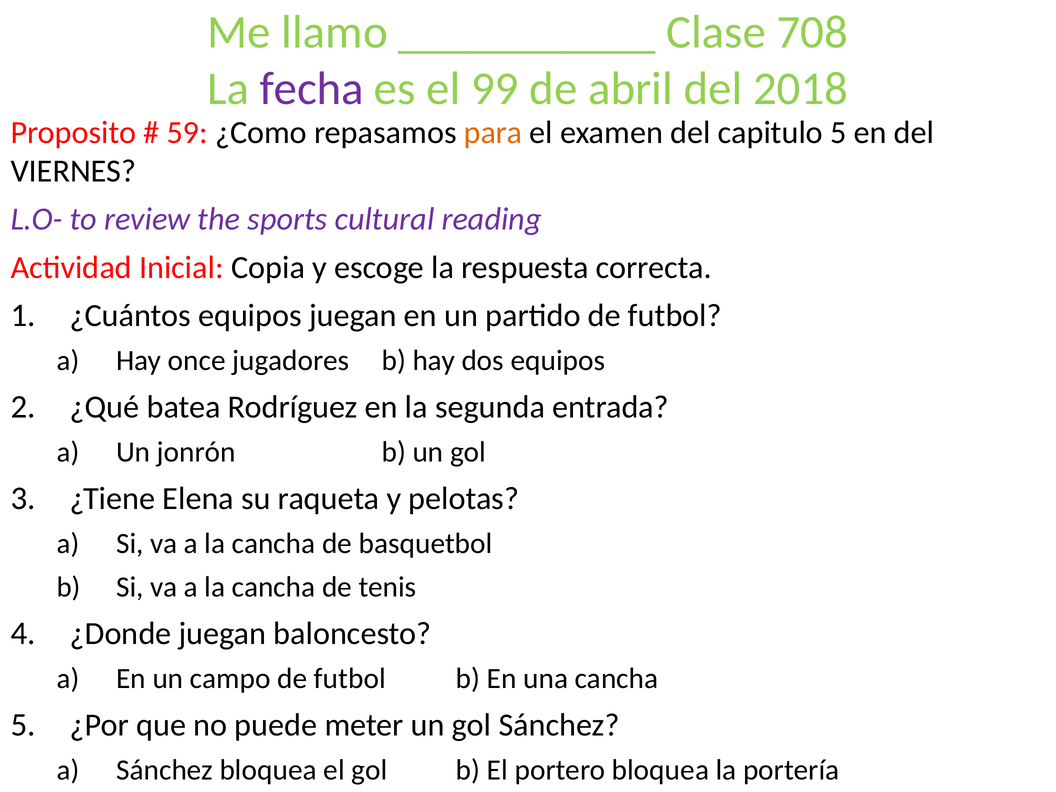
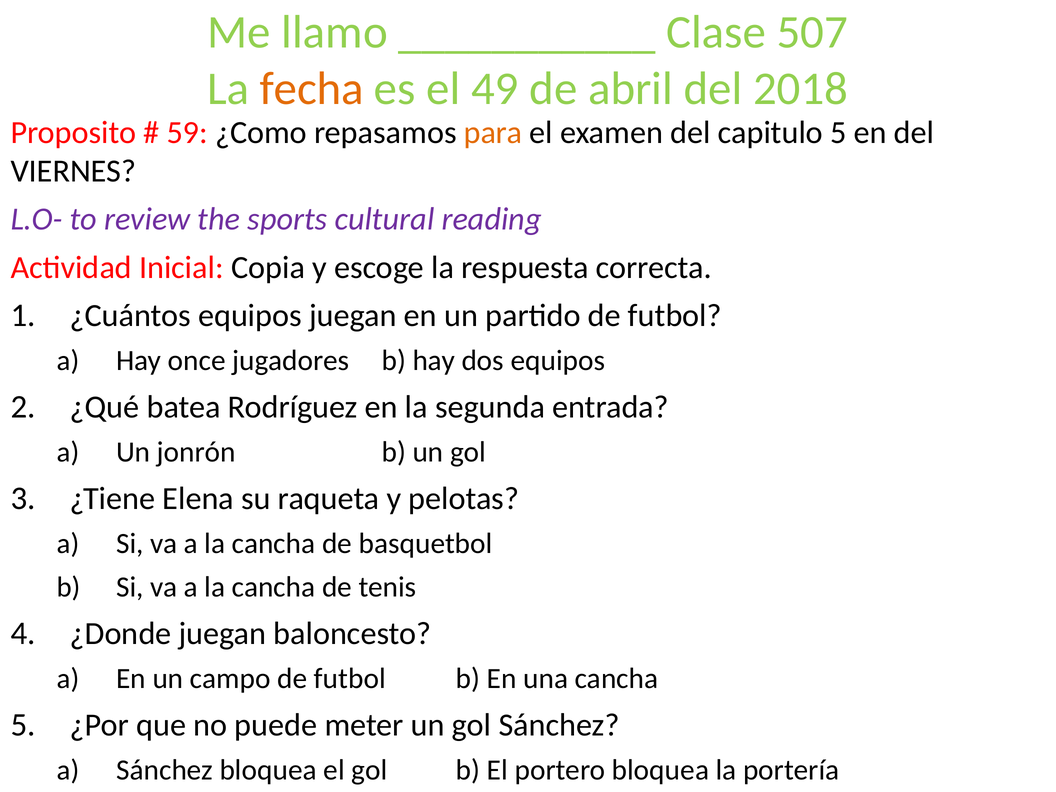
708: 708 -> 507
fecha colour: purple -> orange
99: 99 -> 49
